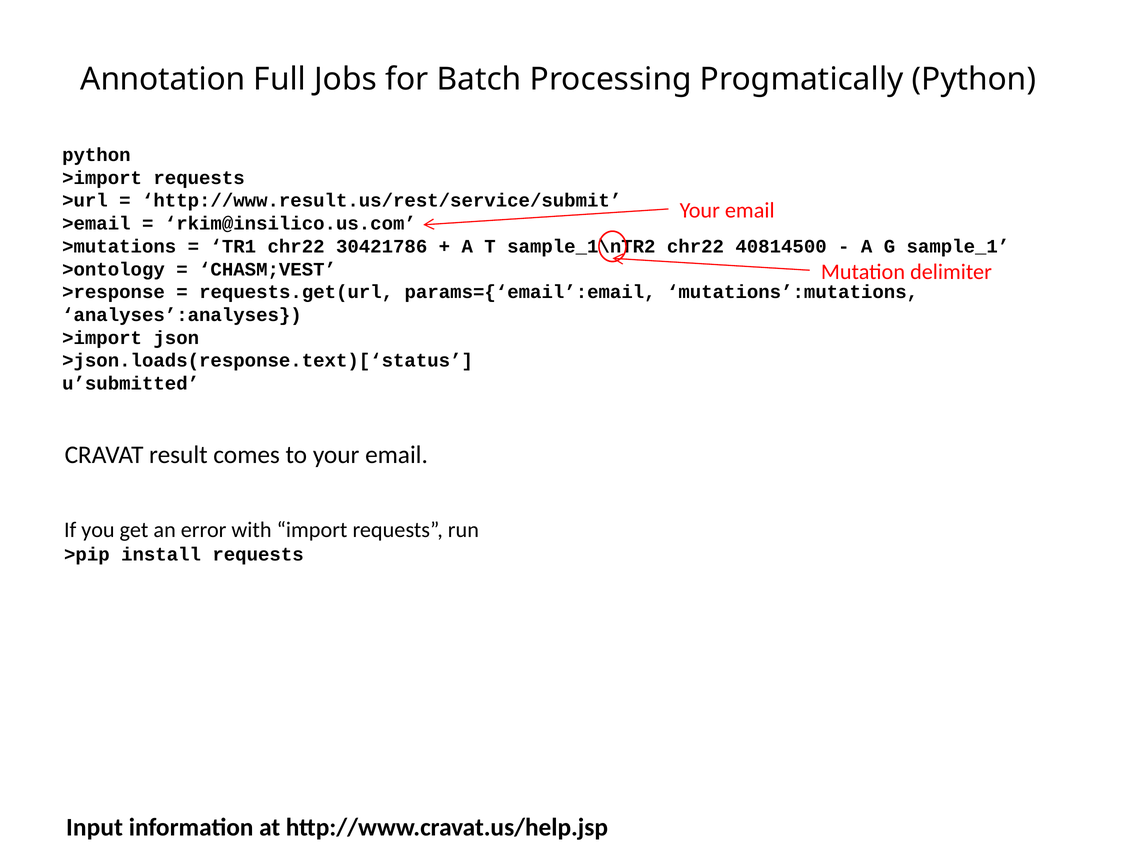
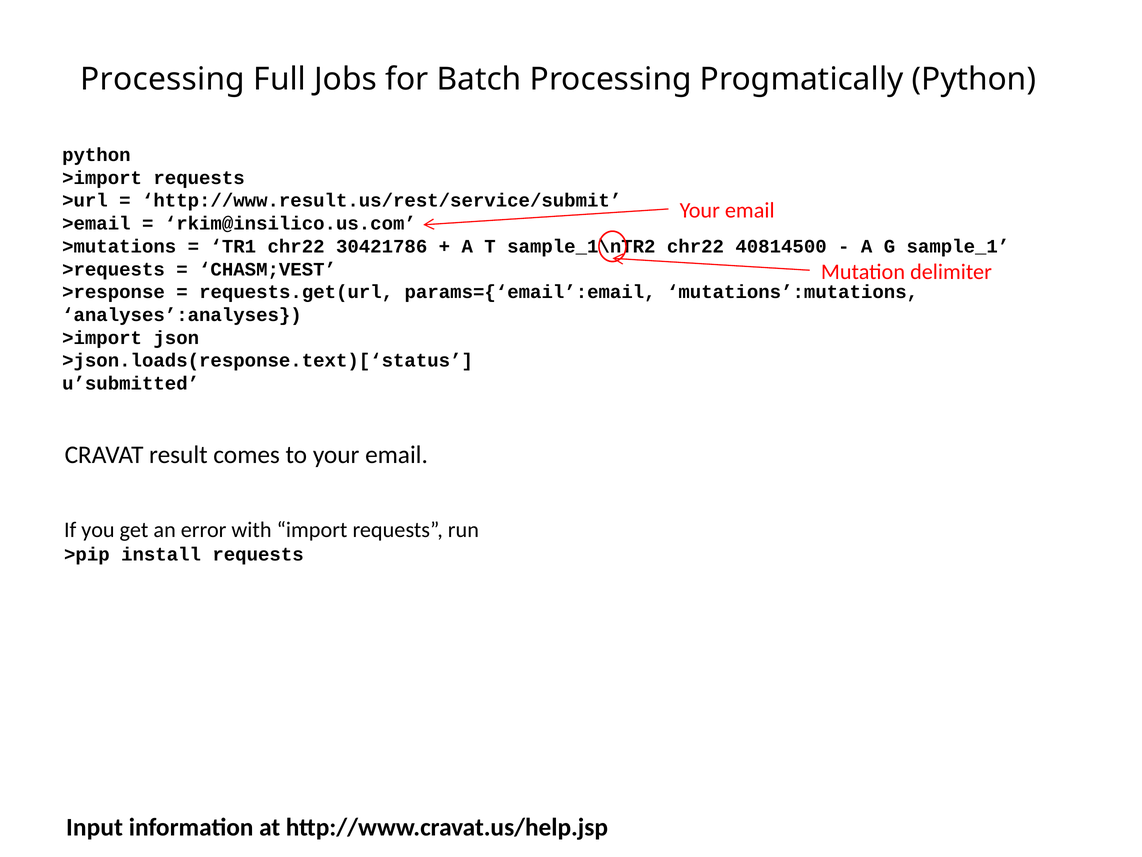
Annotation at (163, 79): Annotation -> Processing
>ontology: >ontology -> >requests
